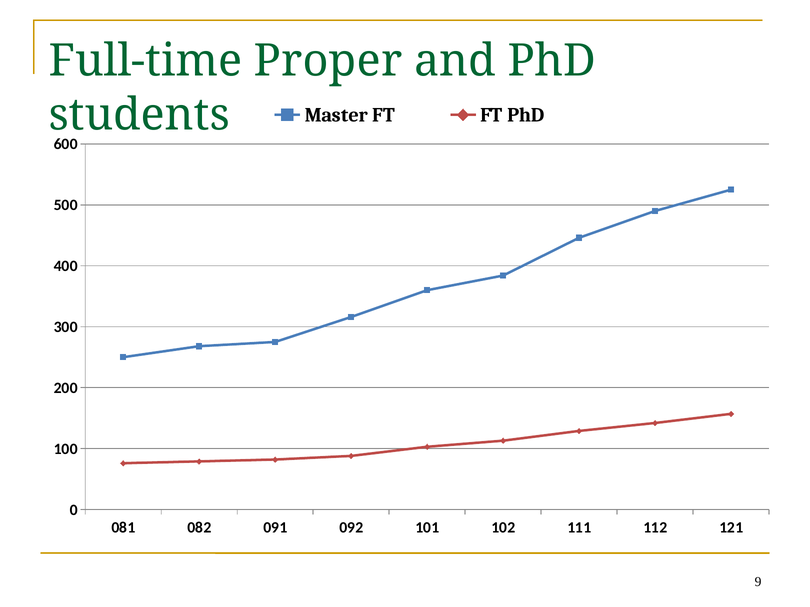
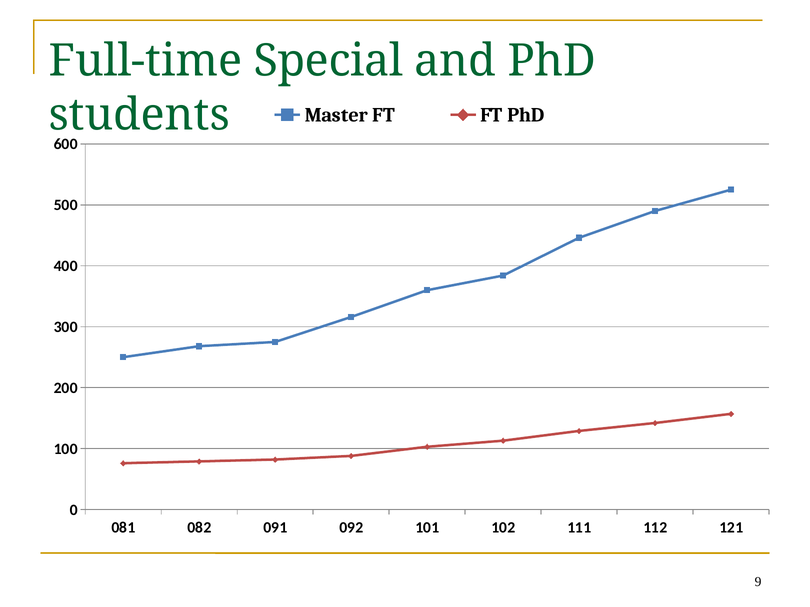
Proper: Proper -> Special
